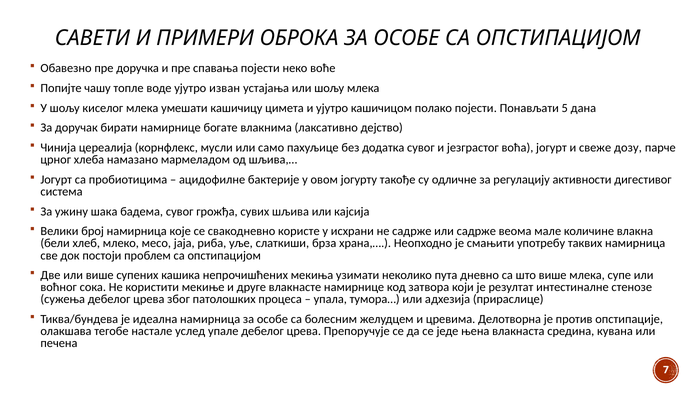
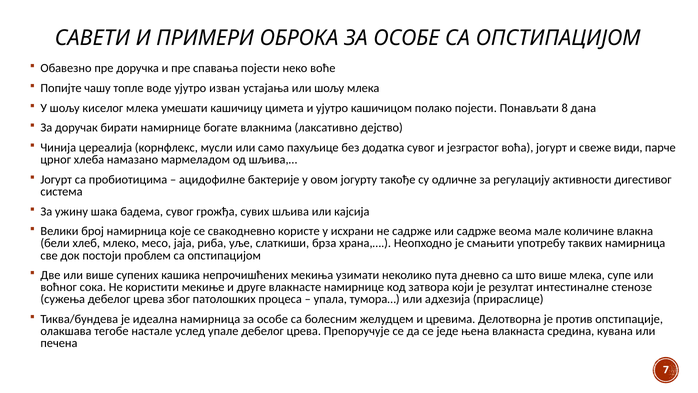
5: 5 -> 8
дозу: дозу -> види
